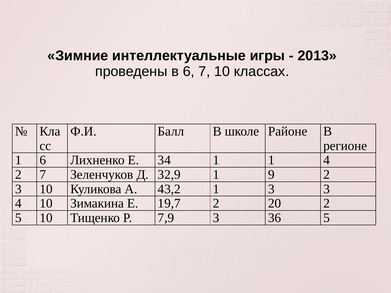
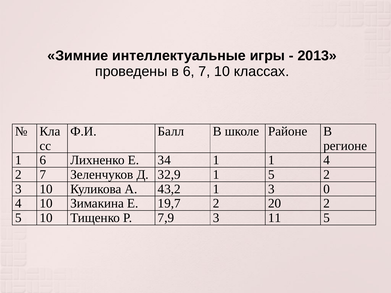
1 9: 9 -> 5
3 3: 3 -> 0
36: 36 -> 11
